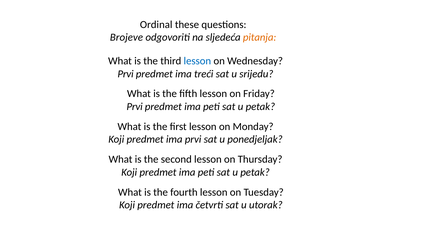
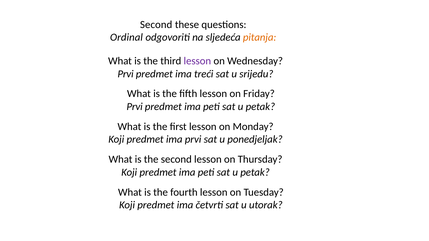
Ordinal at (156, 25): Ordinal -> Second
Brojeve: Brojeve -> Ordinal
lesson at (197, 61) colour: blue -> purple
